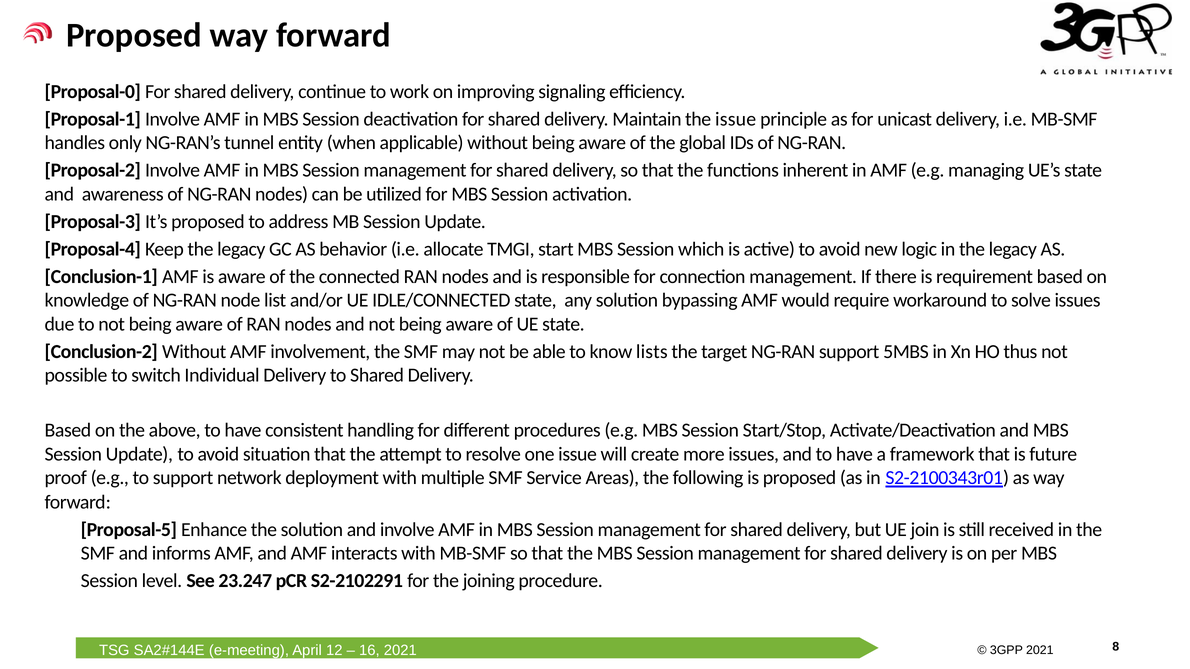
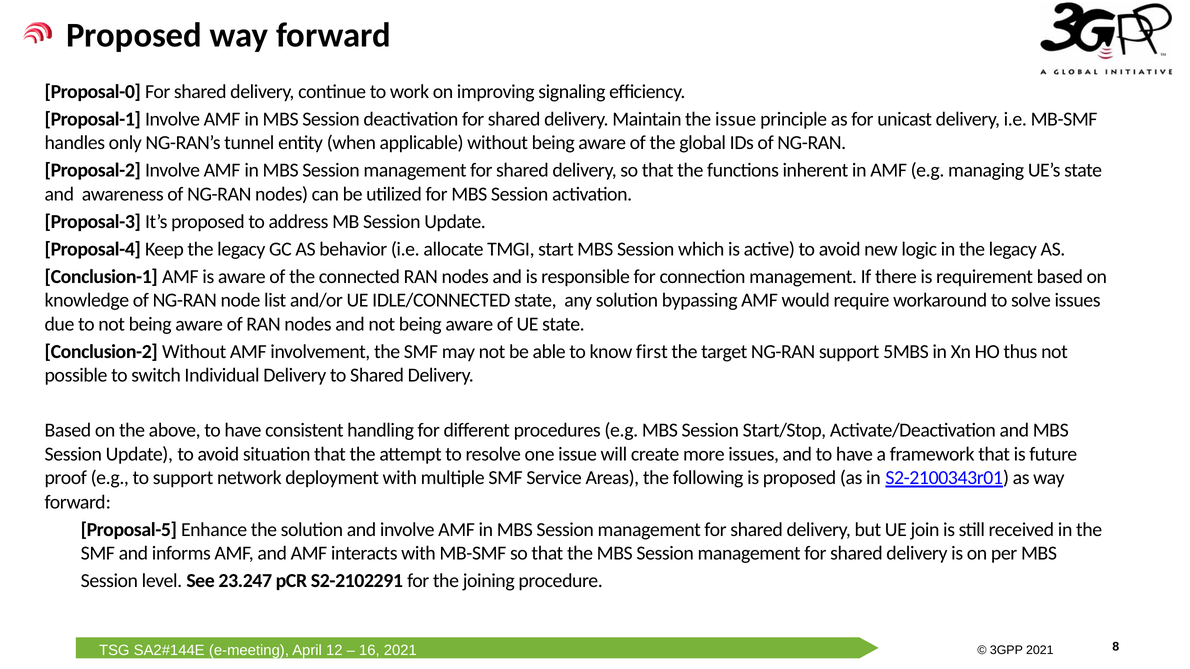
lists: lists -> first
